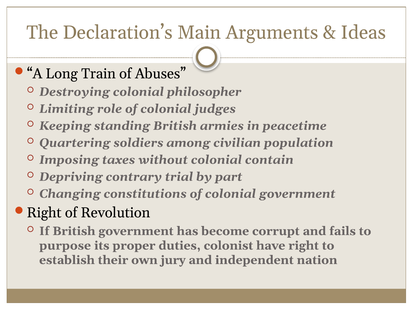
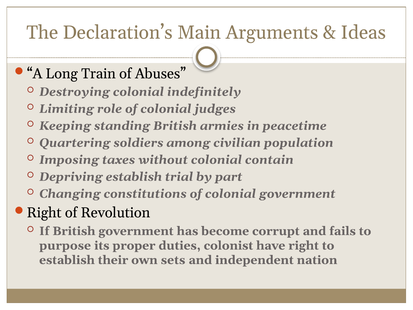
philosopher: philosopher -> indefinitely
Depriving contrary: contrary -> establish
jury: jury -> sets
